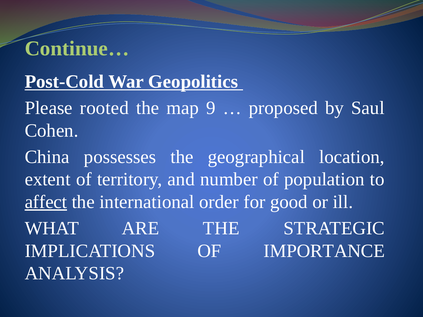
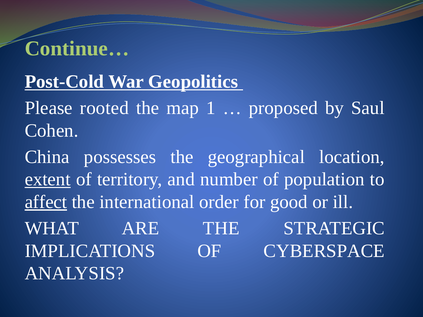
9: 9 -> 1
extent underline: none -> present
IMPORTANCE: IMPORTANCE -> CYBERSPACE
